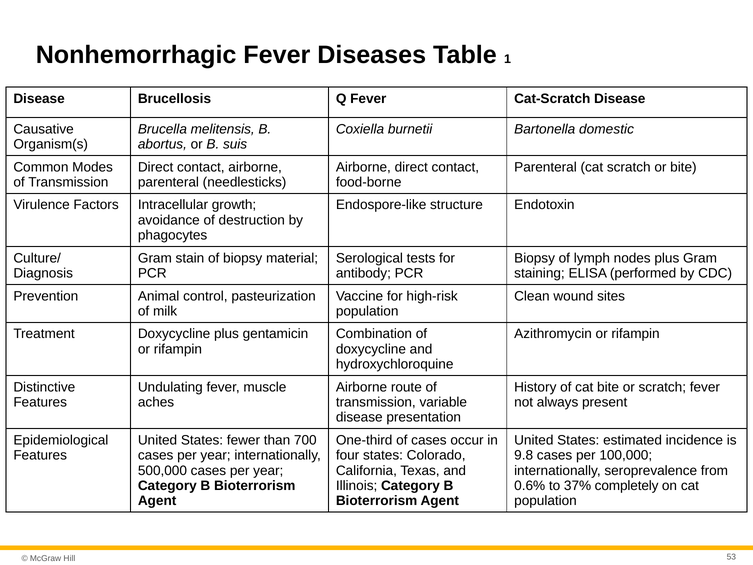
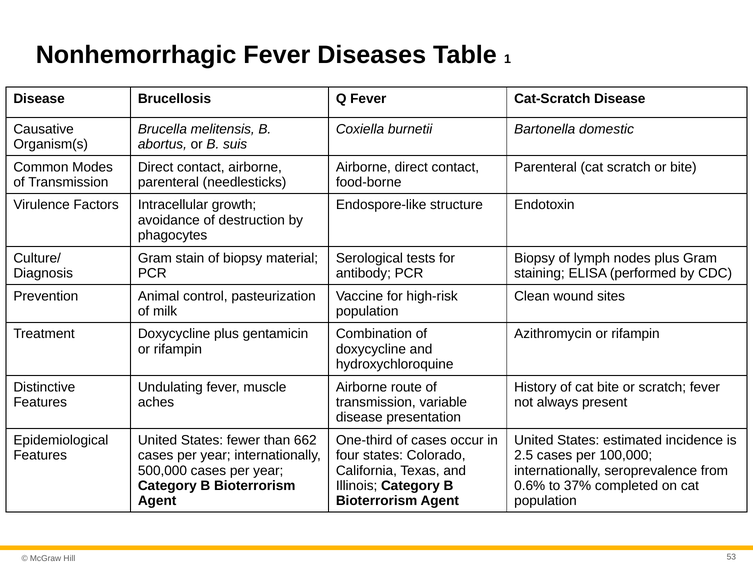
700: 700 -> 662
9.8: 9.8 -> 2.5
completely: completely -> completed
